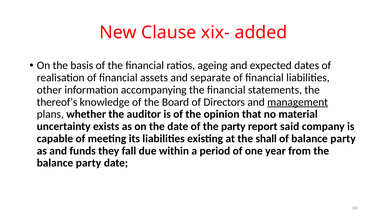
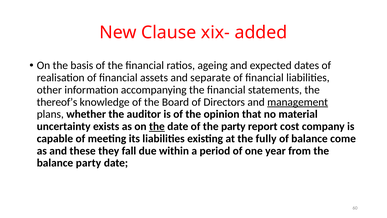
the at (157, 126) underline: none -> present
said: said -> cost
shall: shall -> fully
of balance party: party -> come
funds: funds -> these
